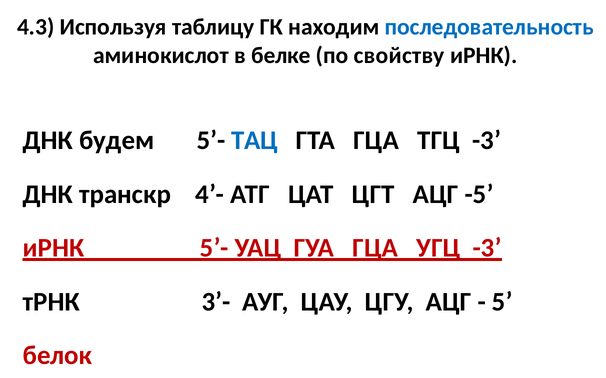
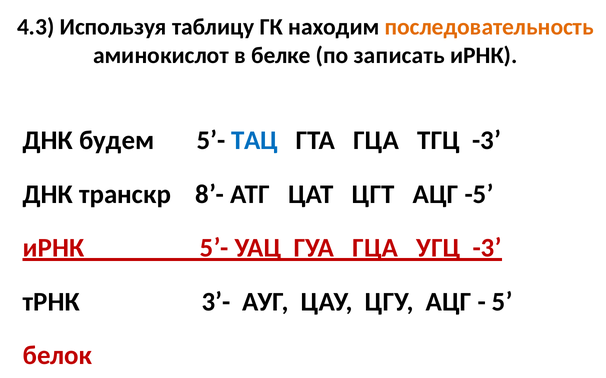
последовательность colour: blue -> orange
свойству: свойству -> записать
4’-: 4’- -> 8’-
